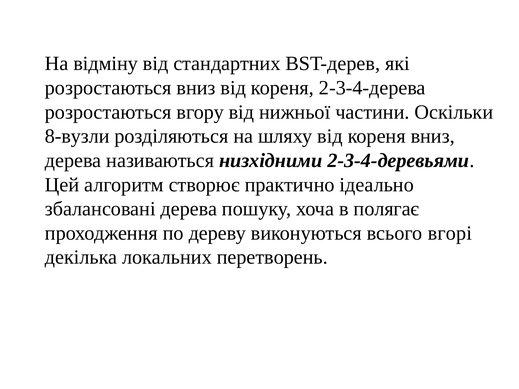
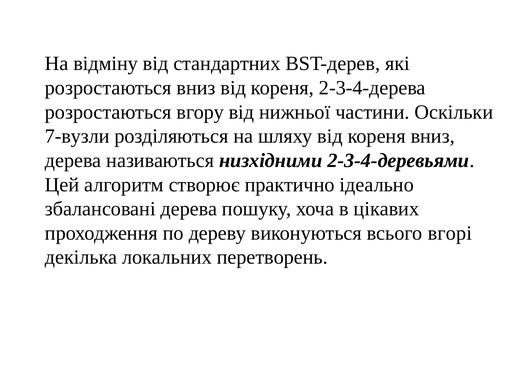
8-вузли: 8-вузли -> 7-вузли
полягає: полягає -> цікавих
